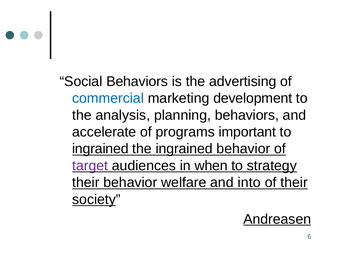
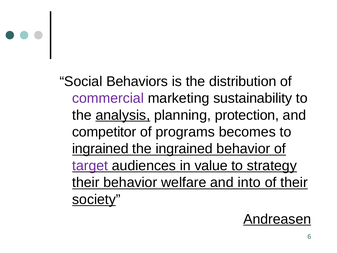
advertising: advertising -> distribution
commercial colour: blue -> purple
development: development -> sustainability
analysis underline: none -> present
planning behaviors: behaviors -> protection
accelerate: accelerate -> competitor
important: important -> becomes
when: when -> value
